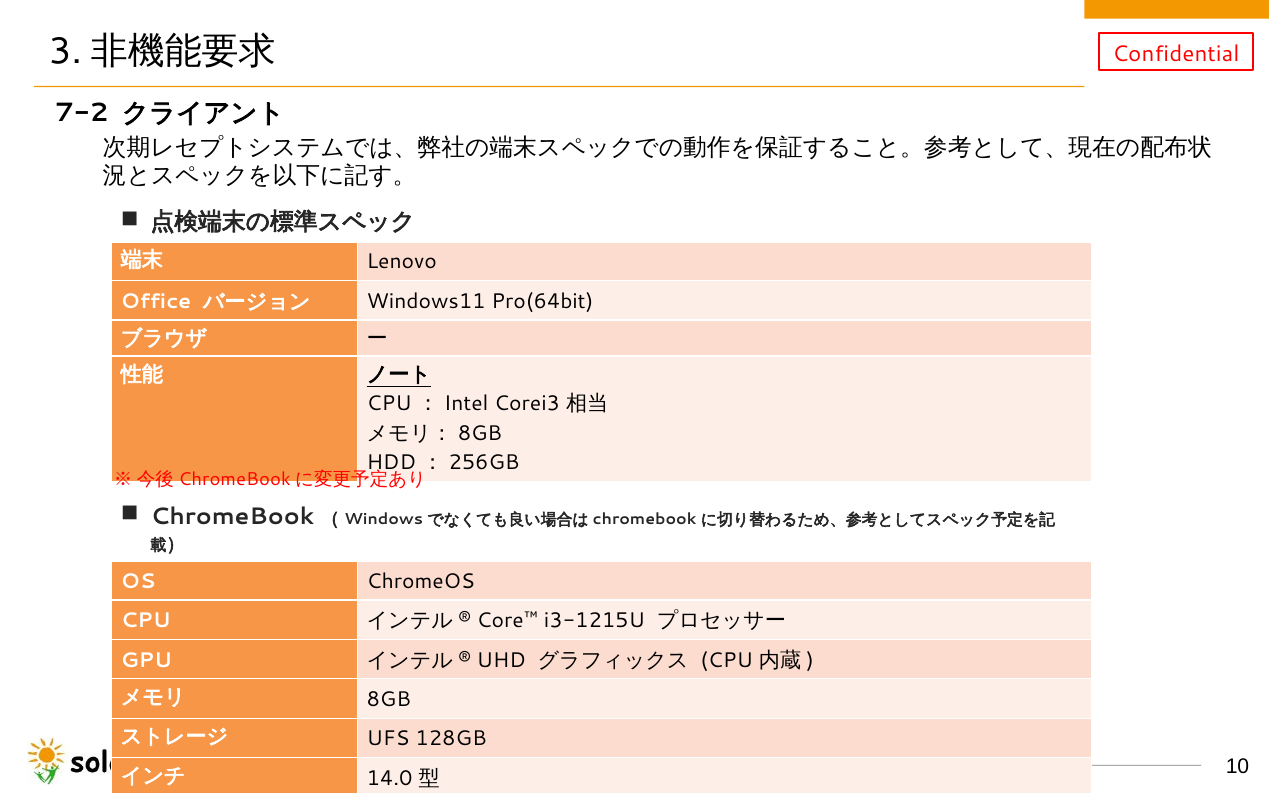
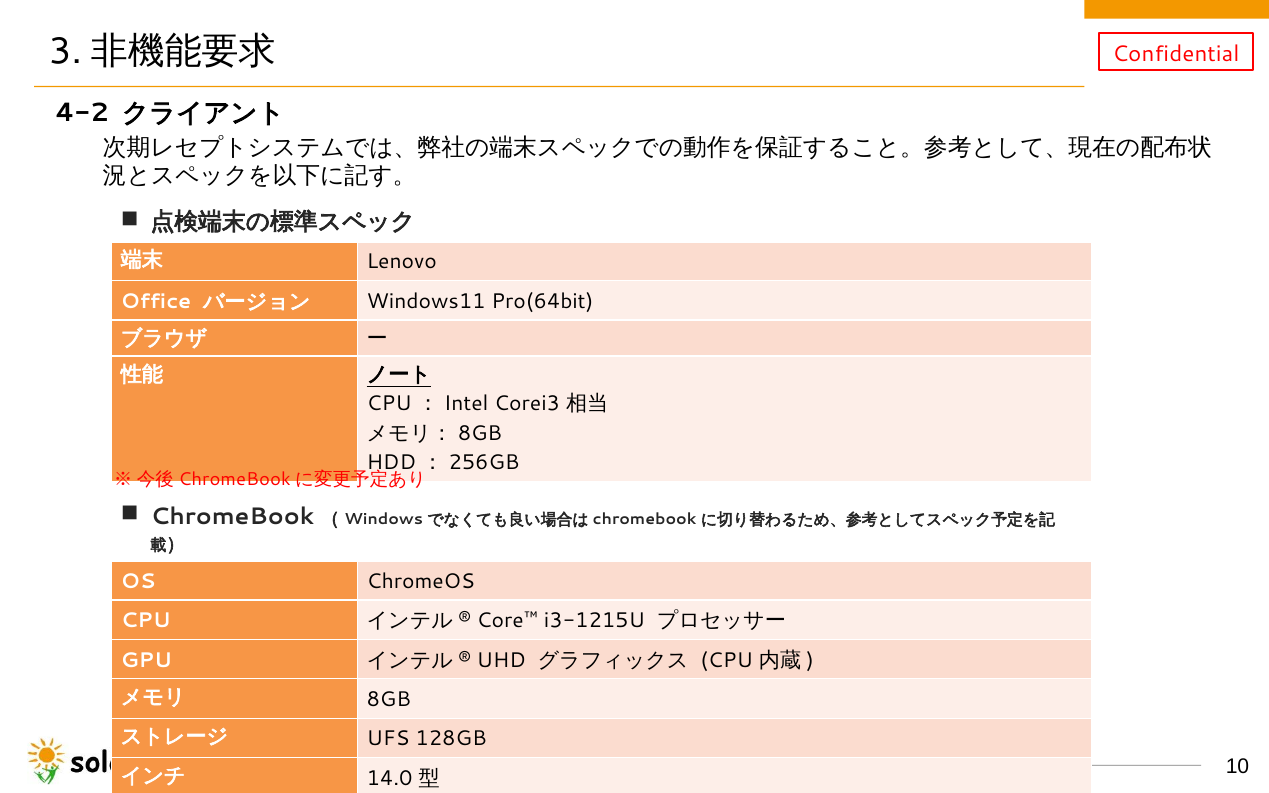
7-2: 7-2 -> 4-2
